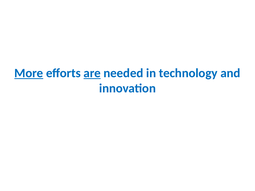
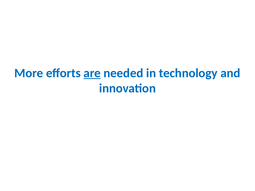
More underline: present -> none
